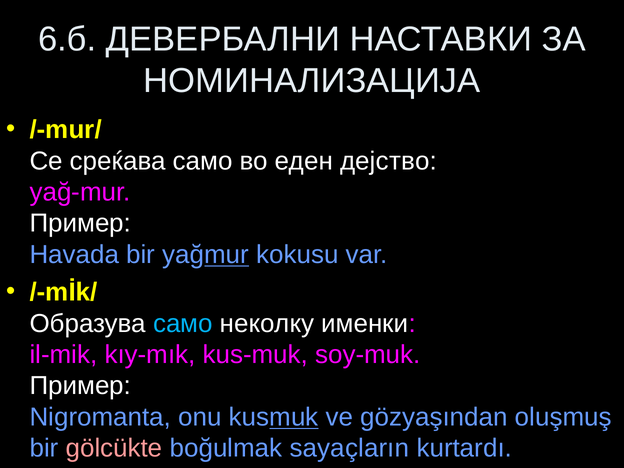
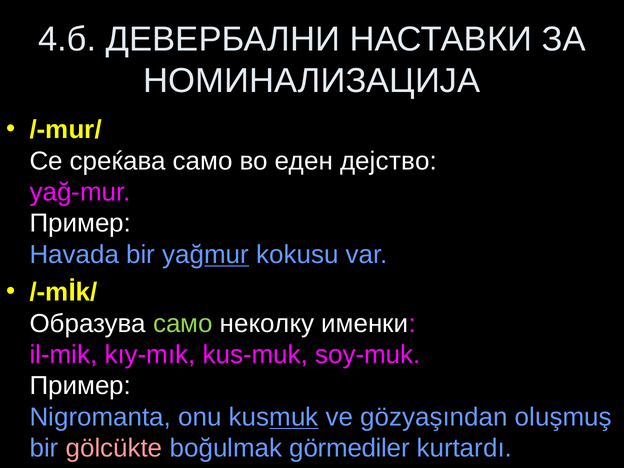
6.б: 6.б -> 4.б
само at (183, 323) colour: light blue -> light green
sayaçların: sayaçların -> görmediler
